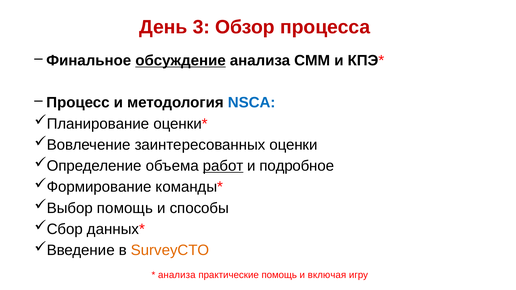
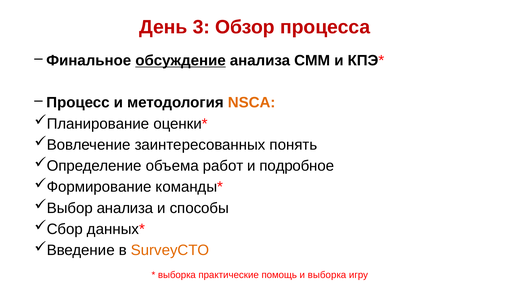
NSCA colour: blue -> orange
оценки: оценки -> понять
работ underline: present -> none
помощь at (125, 208): помощь -> анализа
анализа at (177, 275): анализа -> выборка
и включая: включая -> выборка
